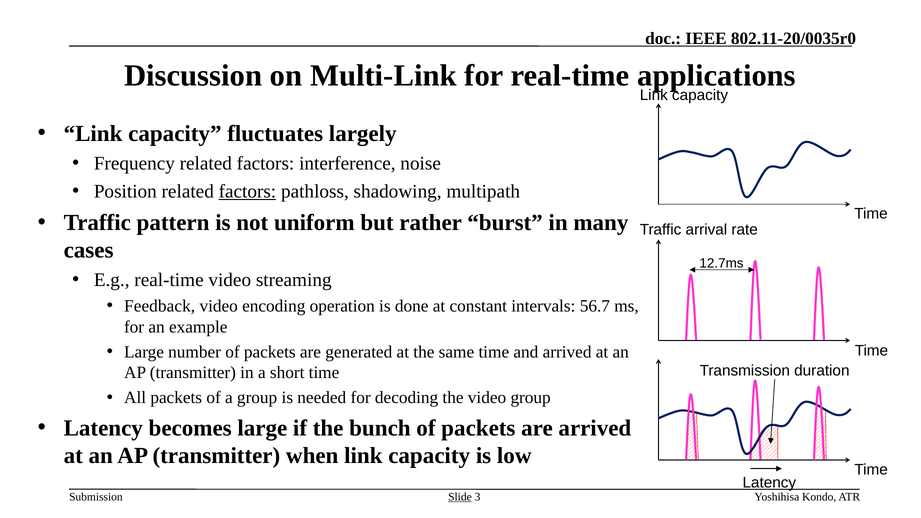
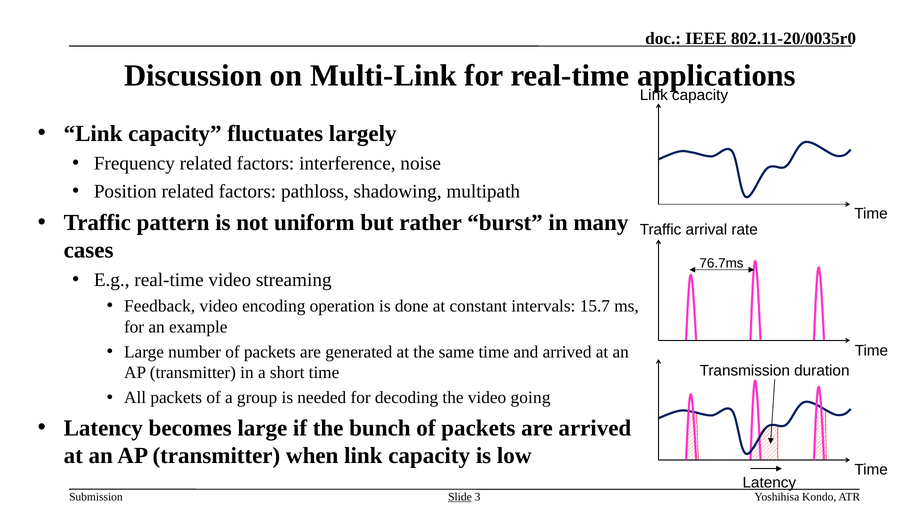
factors at (247, 191) underline: present -> none
12.7ms: 12.7ms -> 76.7ms
56.7: 56.7 -> 15.7
video group: group -> going
